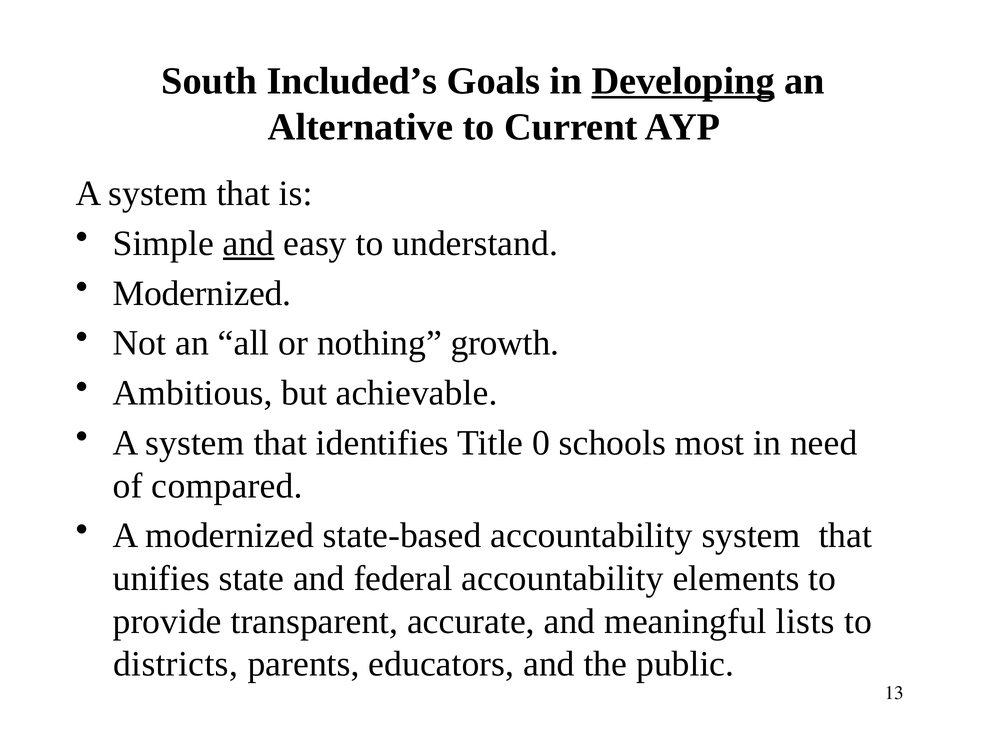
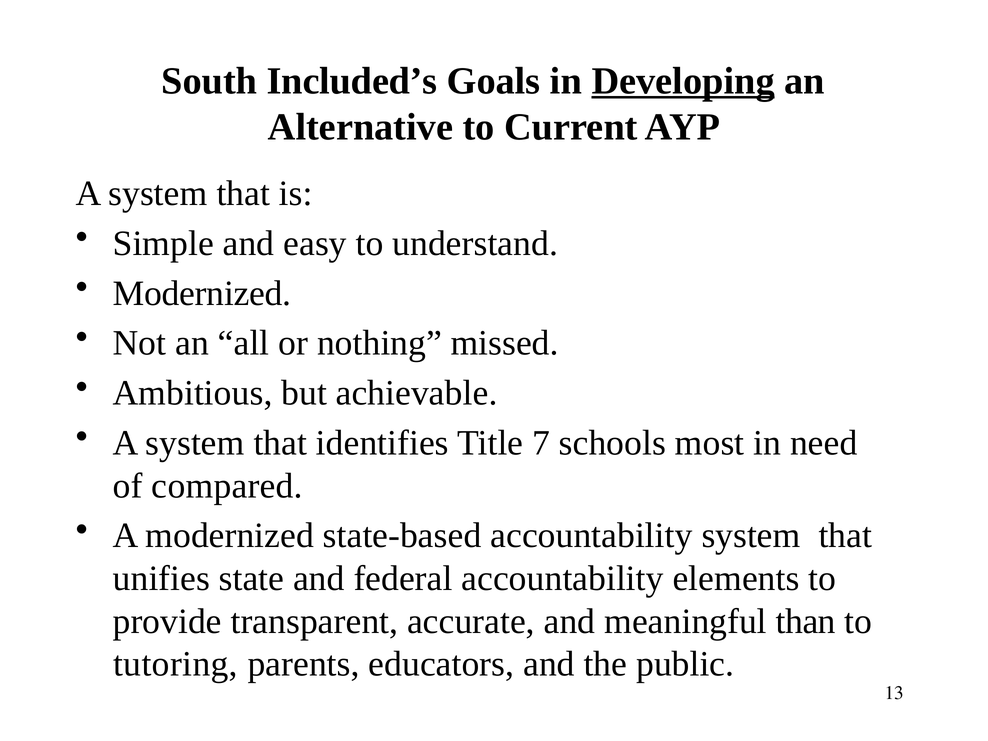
and at (249, 243) underline: present -> none
growth: growth -> missed
0: 0 -> 7
lists: lists -> than
districts: districts -> tutoring
